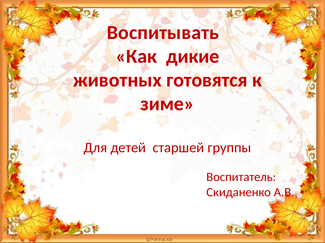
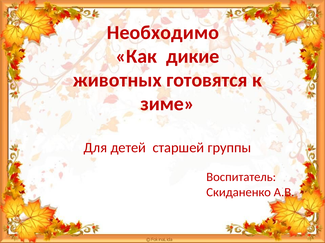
Воспитывать: Воспитывать -> Необходимо
